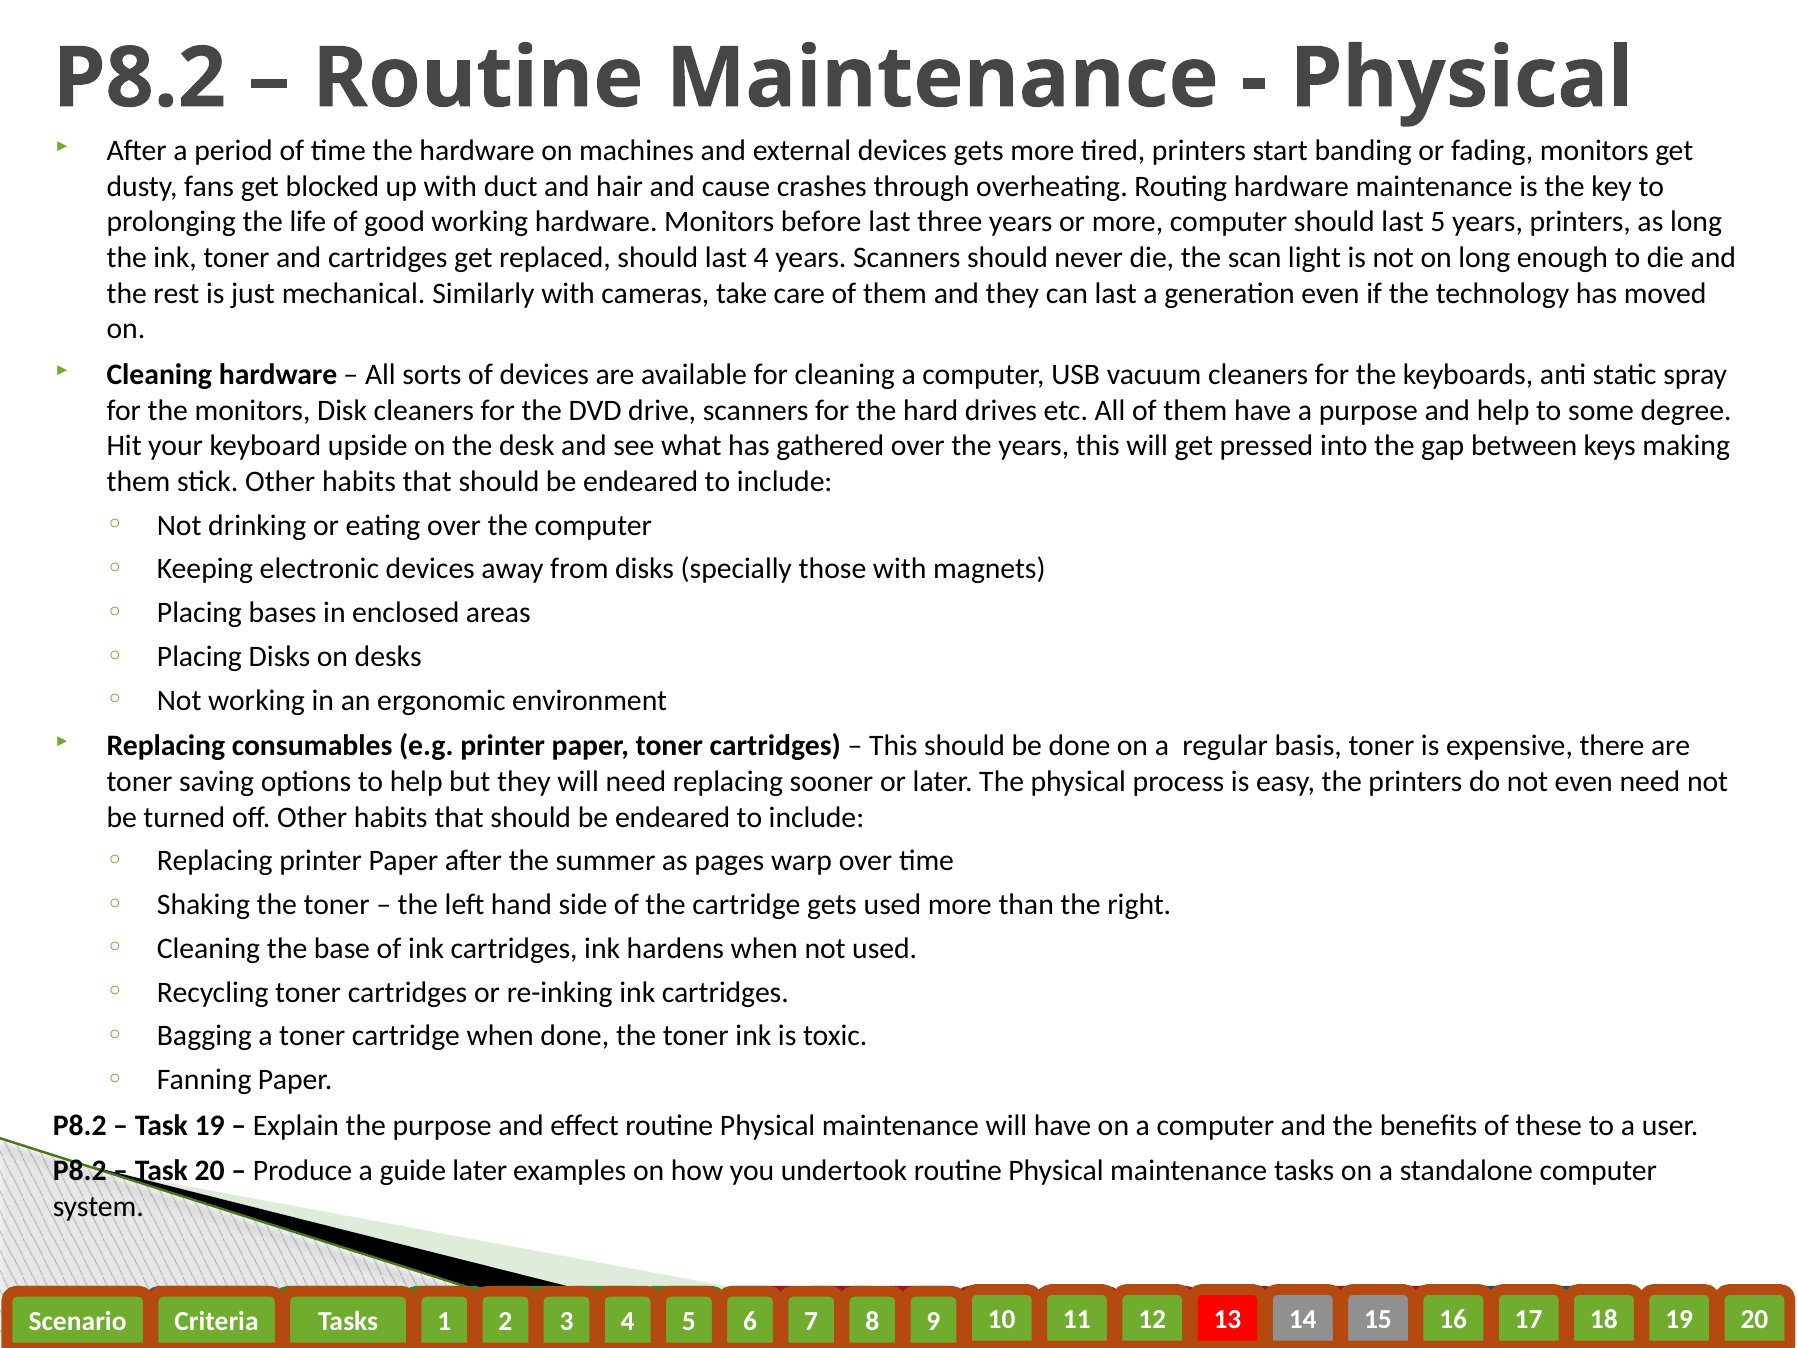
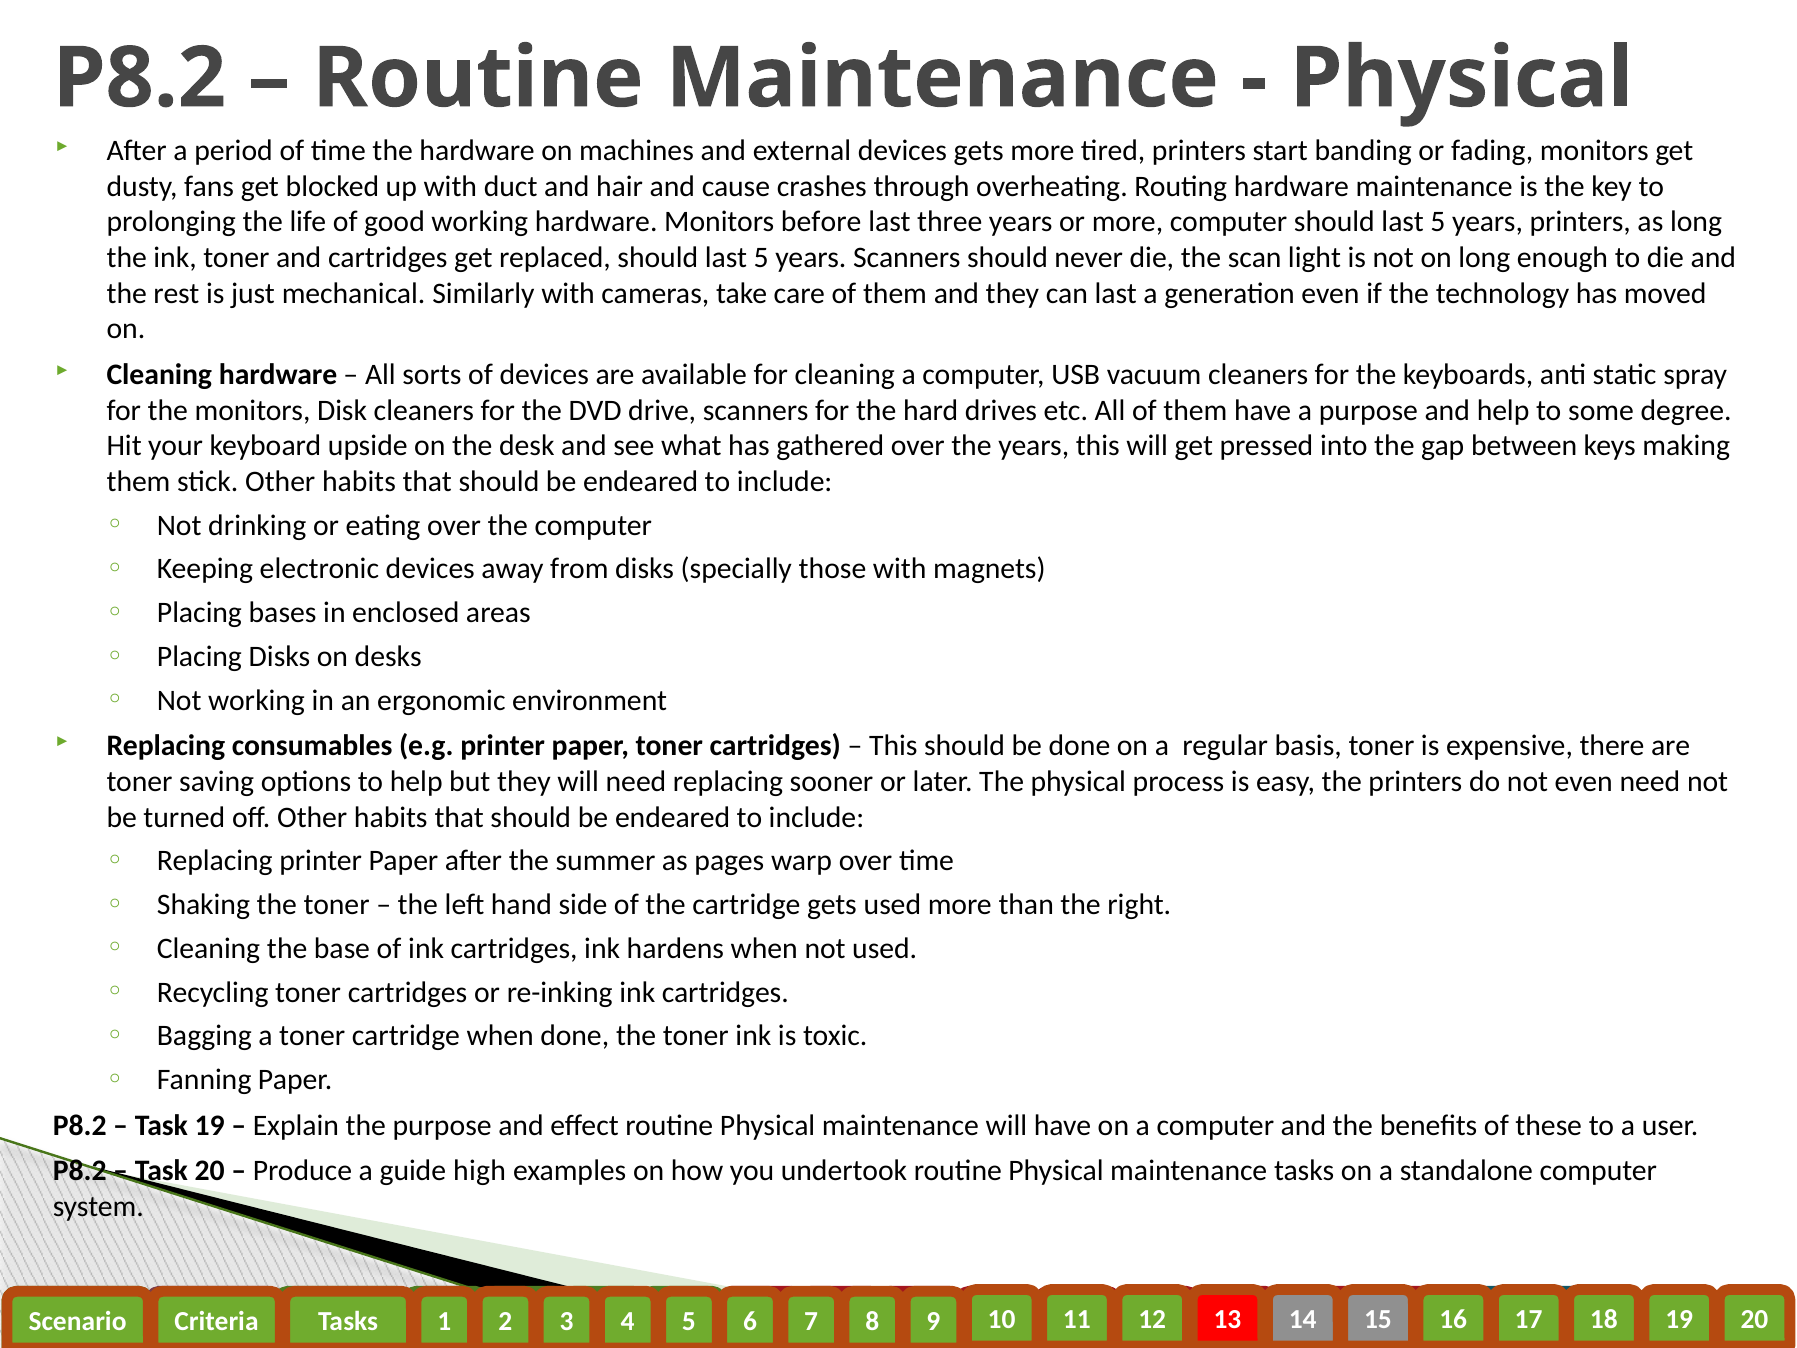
replaced should last 4: 4 -> 5
guide later: later -> high
